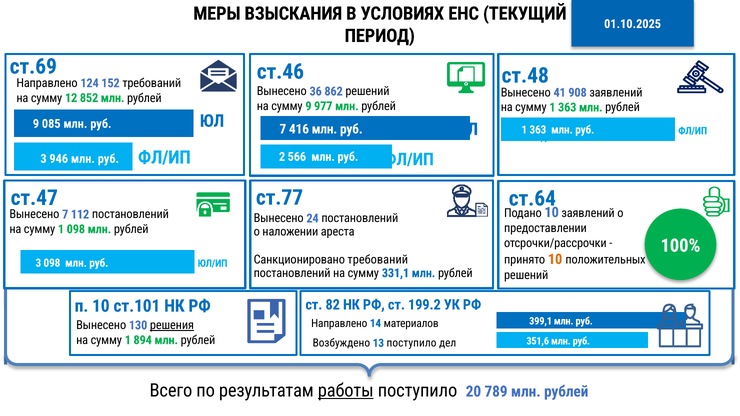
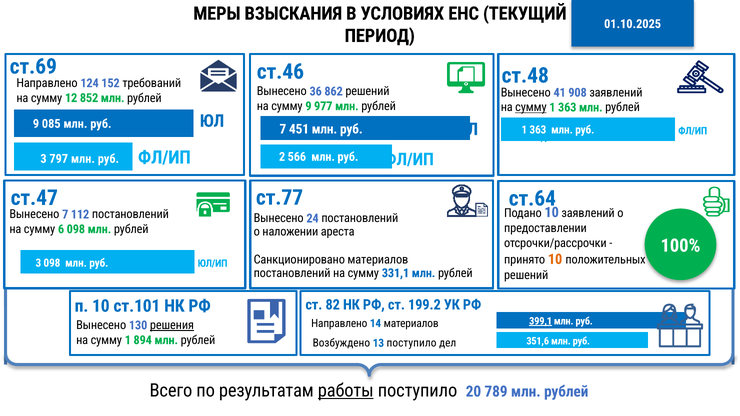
сумму at (531, 107) underline: none -> present
416: 416 -> 451
946: 946 -> 797
1 at (61, 229): 1 -> 6
Санкционировано требований: требований -> материалов
399,1 underline: none -> present
